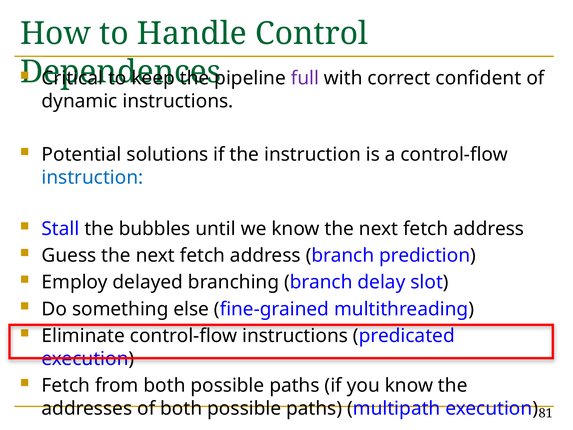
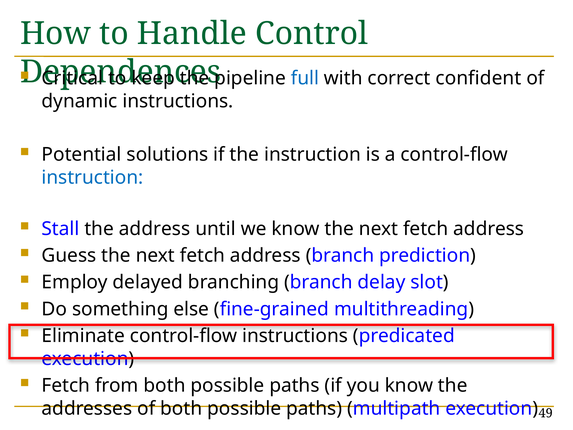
full colour: purple -> blue
the bubbles: bubbles -> address
81: 81 -> 49
